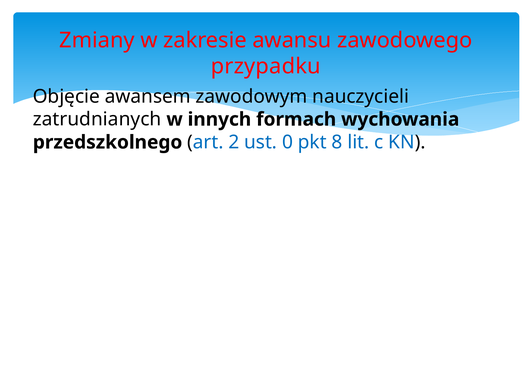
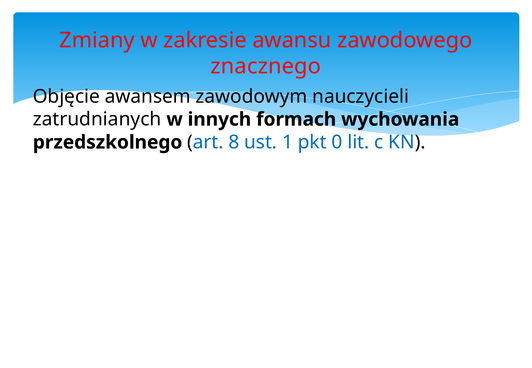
przypadku: przypadku -> znacznego
2: 2 -> 8
0: 0 -> 1
8: 8 -> 0
